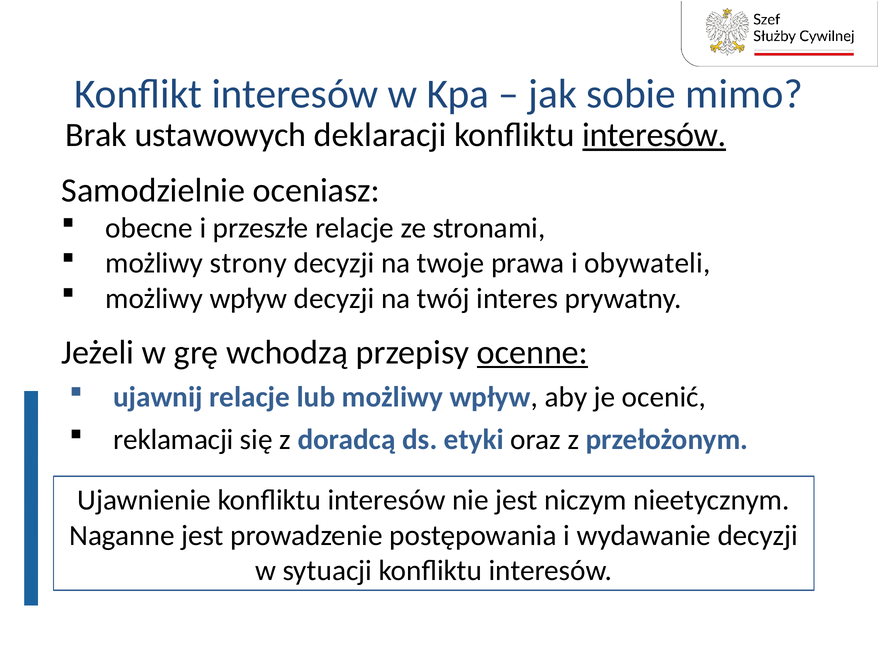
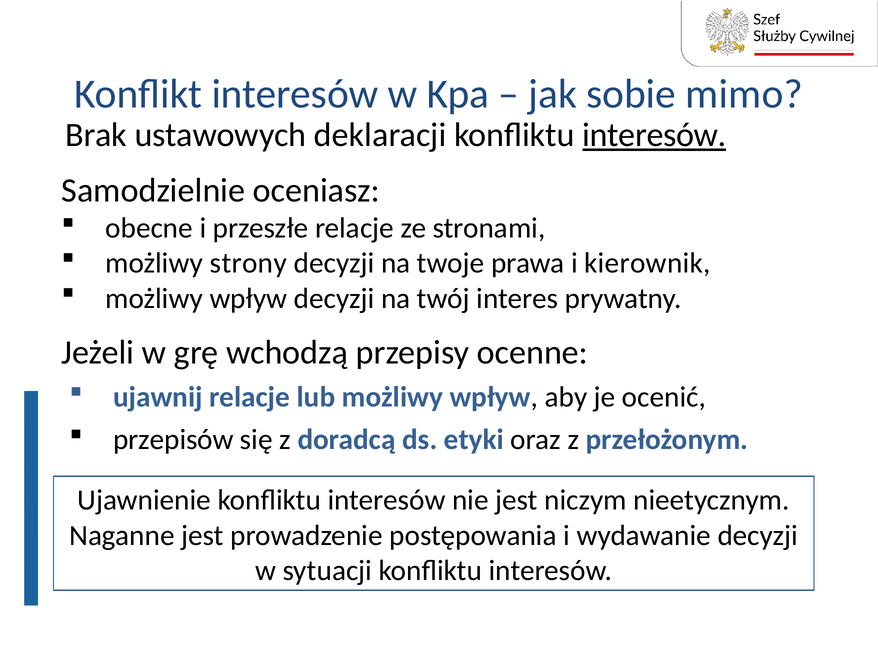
obywateli: obywateli -> kierownik
ocenne underline: present -> none
reklamacji: reklamacji -> przepisów
